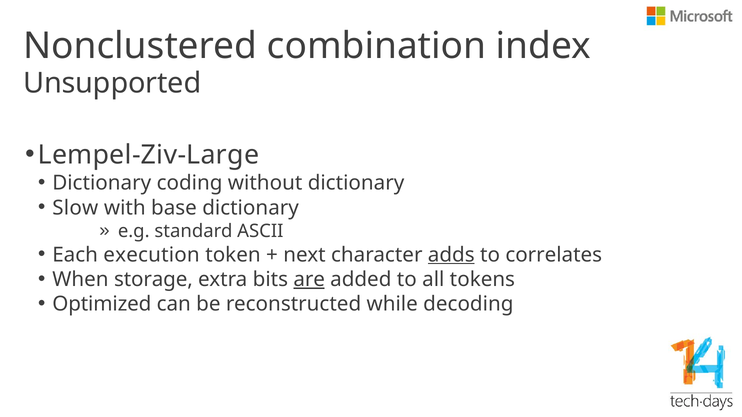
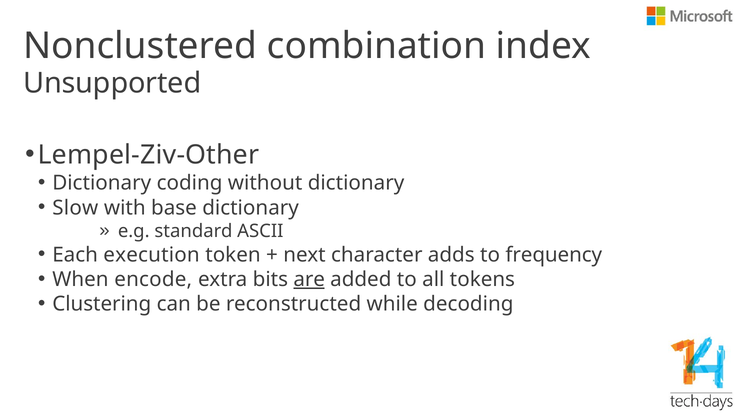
Lempel-Ziv-Large: Lempel-Ziv-Large -> Lempel-Ziv-Other
adds underline: present -> none
correlates: correlates -> frequency
storage: storage -> encode
Optimized: Optimized -> Clustering
